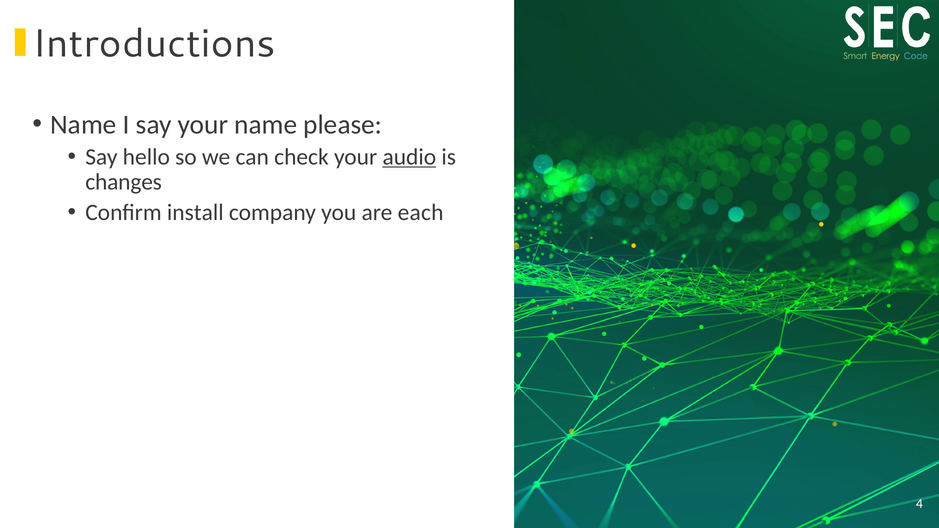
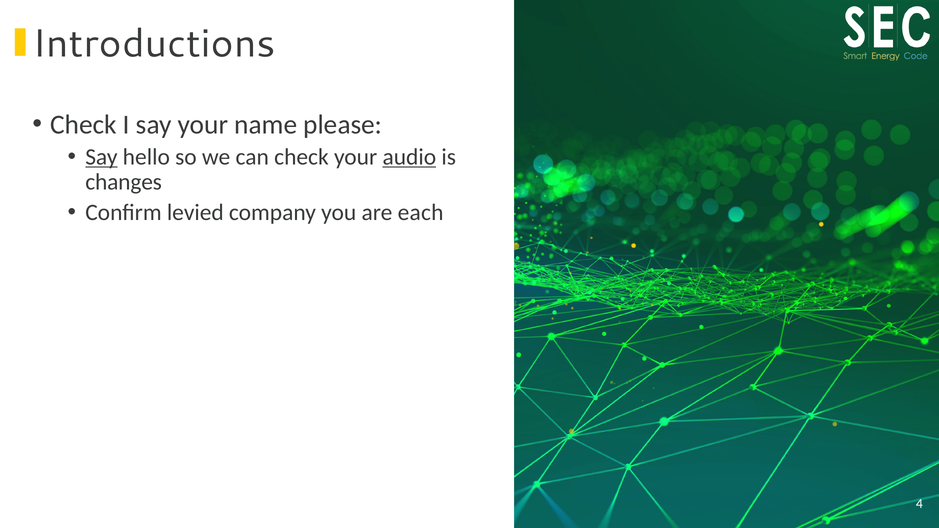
Name at (83, 125): Name -> Check
Say at (101, 157) underline: none -> present
install: install -> levied
